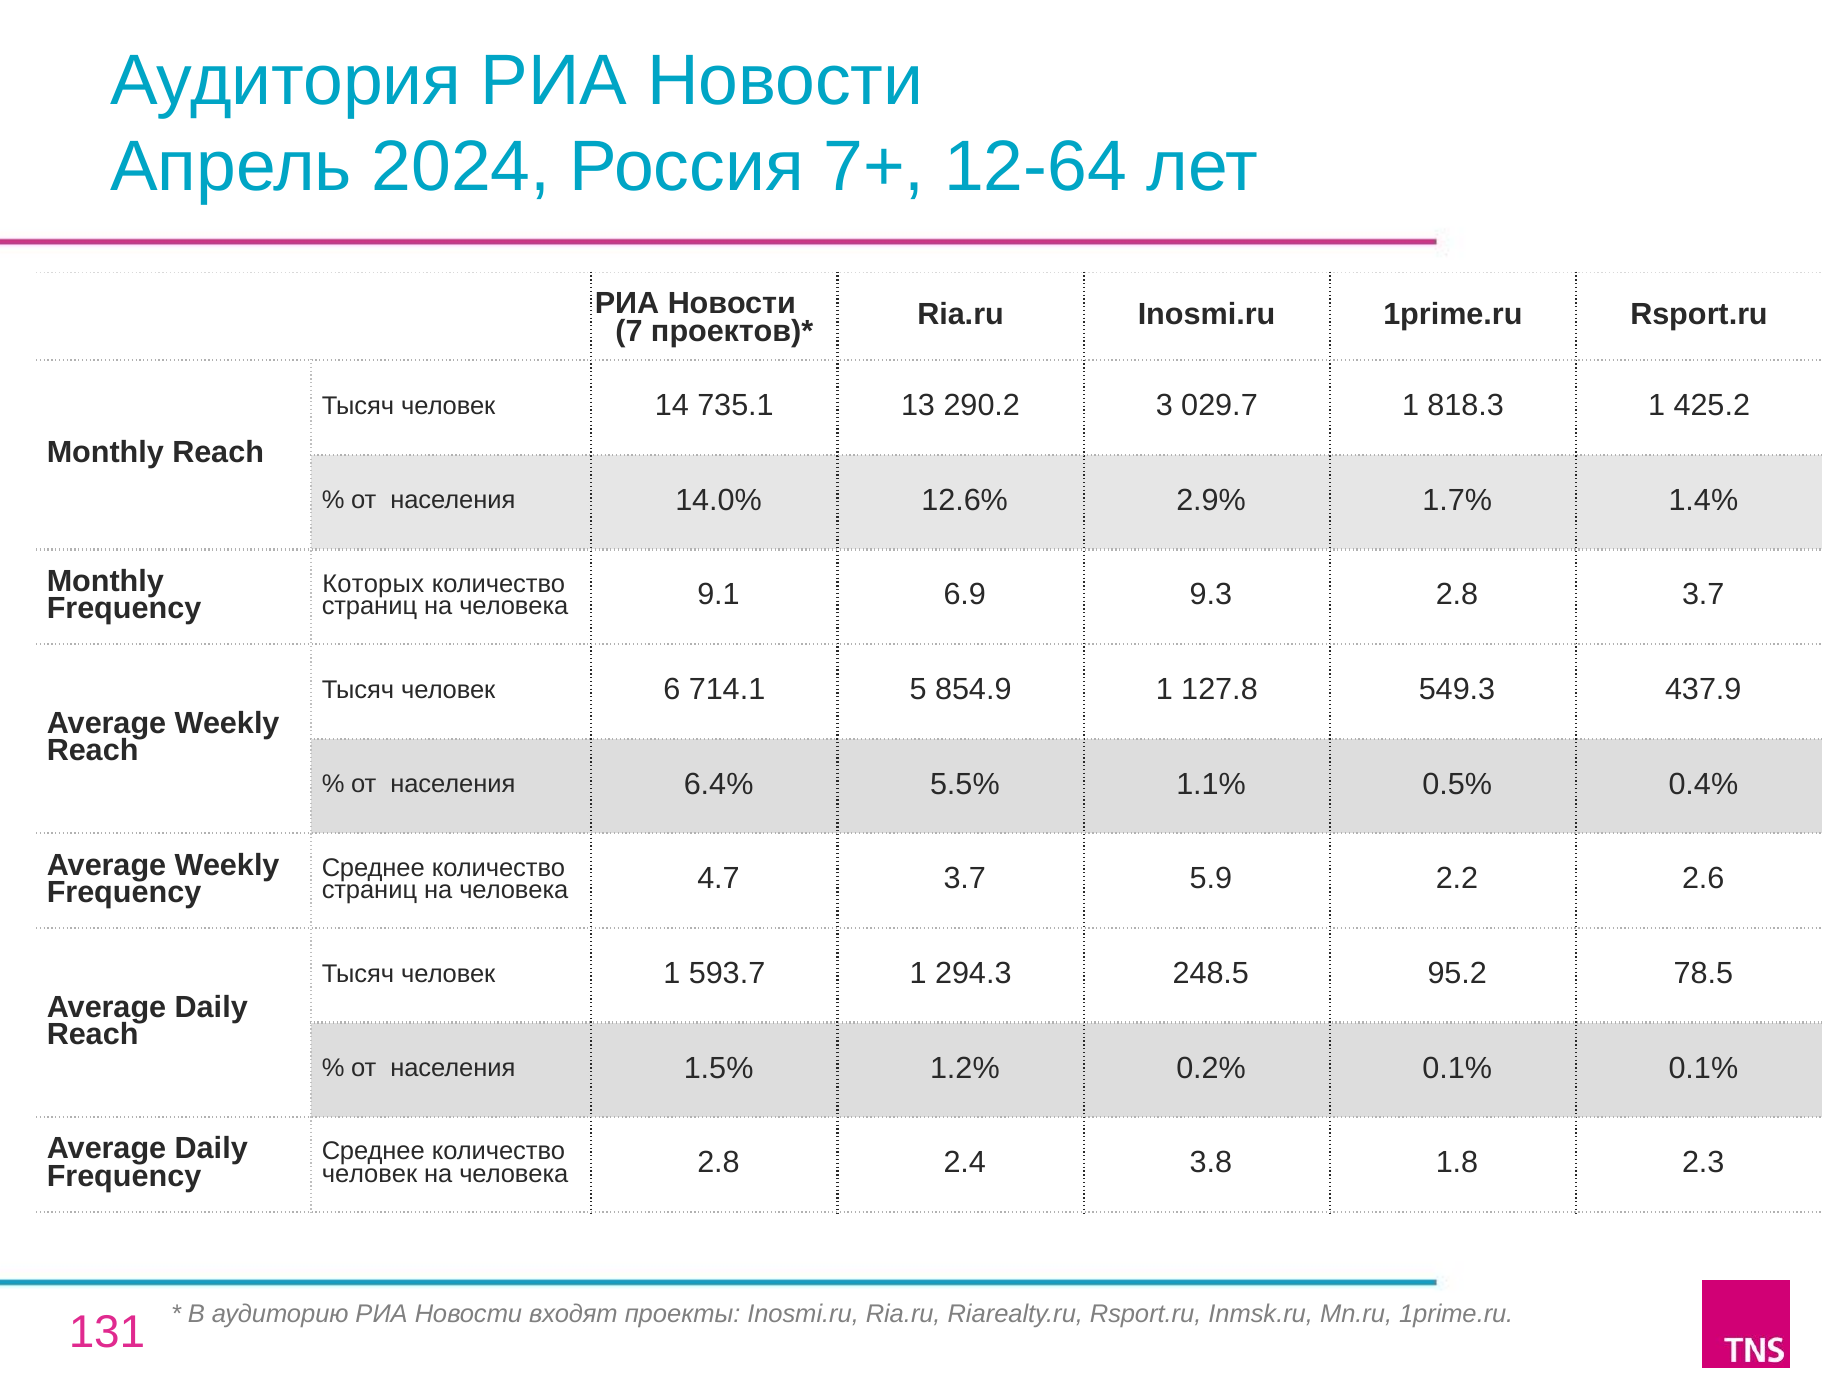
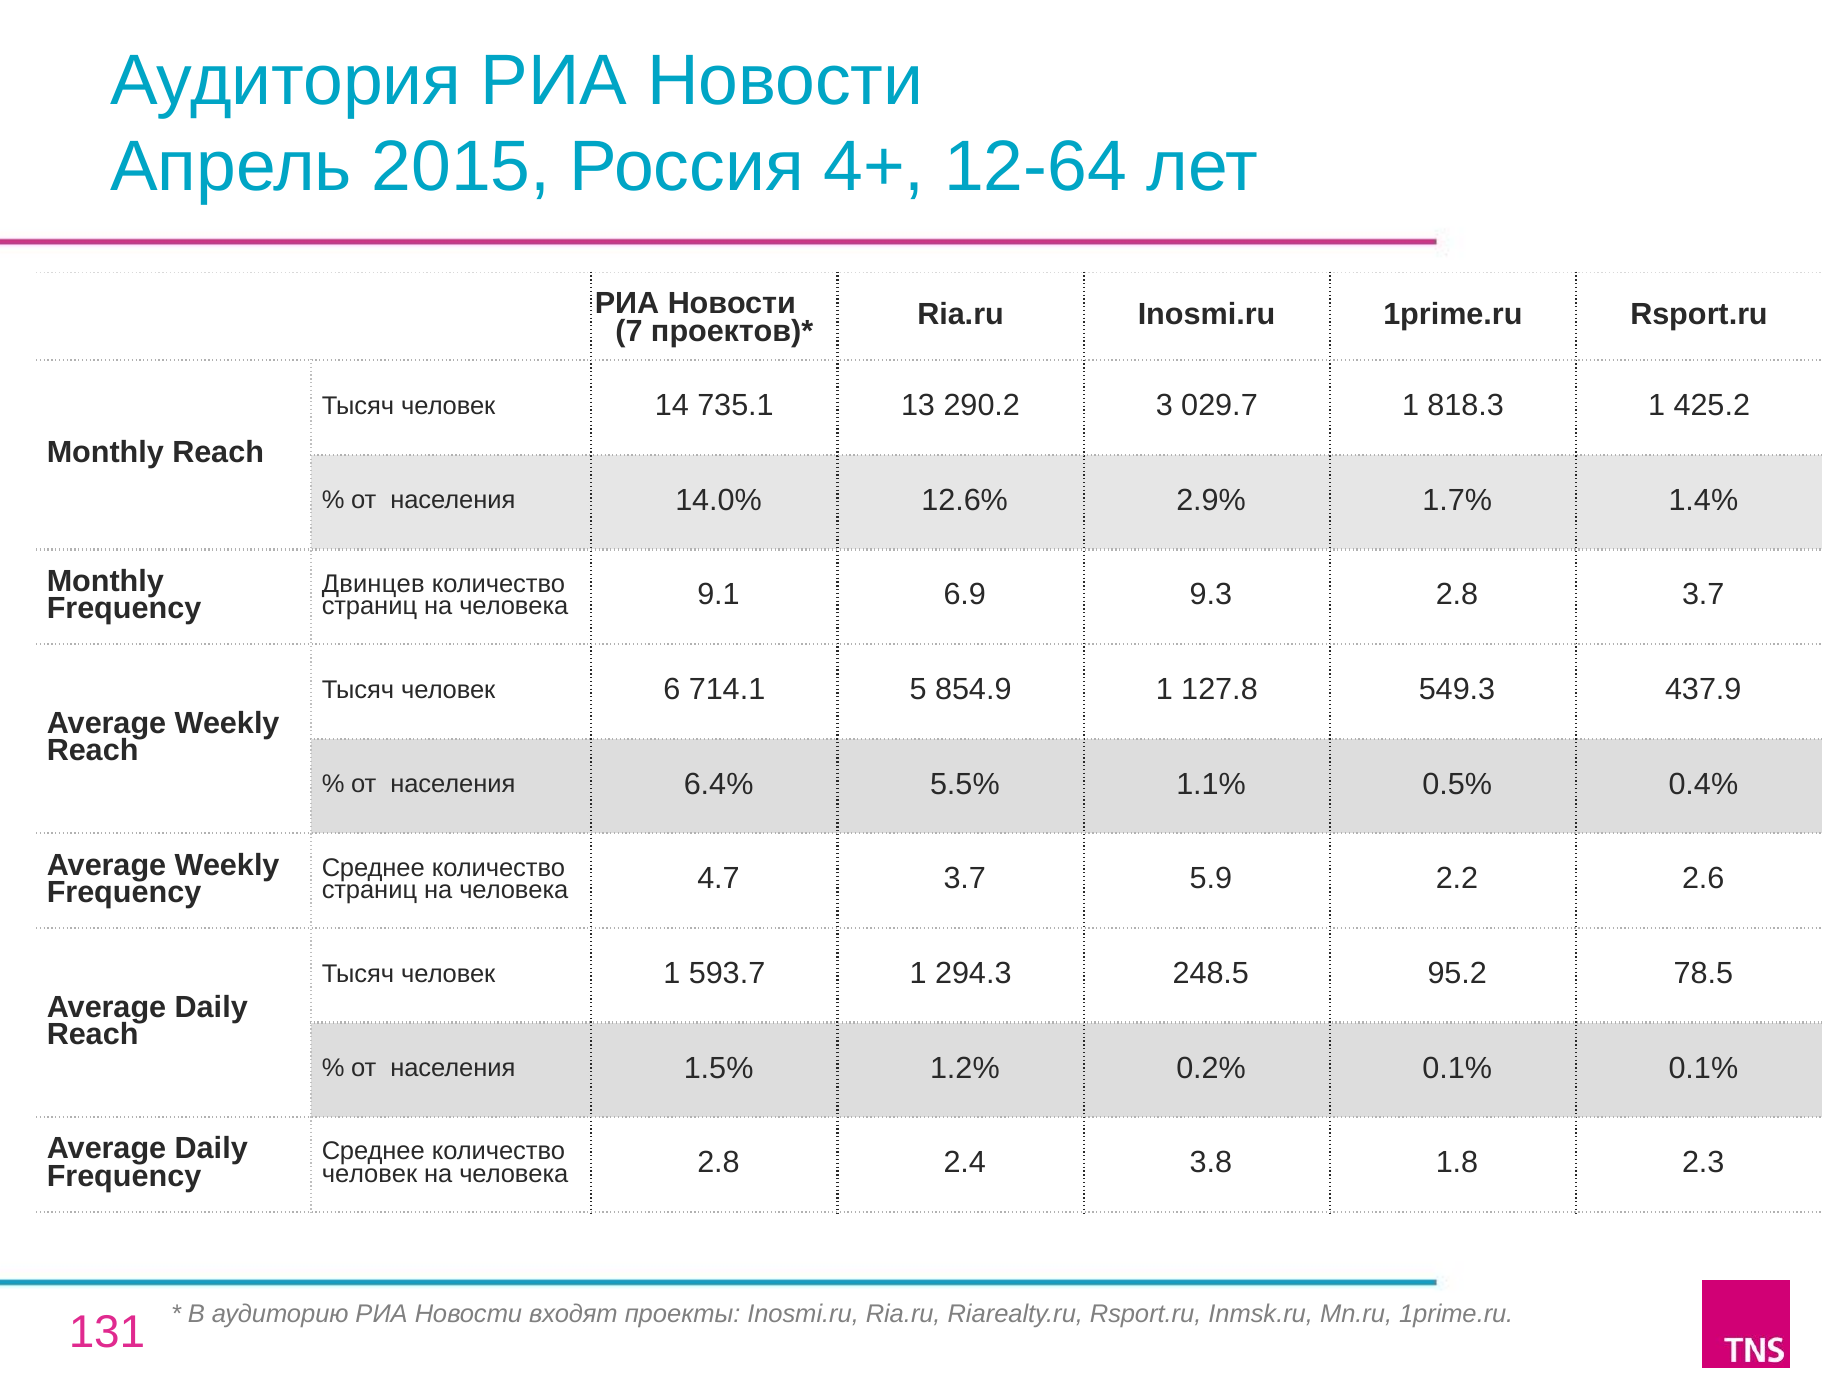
2024: 2024 -> 2015
7+: 7+ -> 4+
Которых: Которых -> Двинцев
